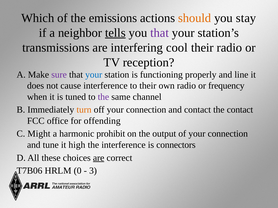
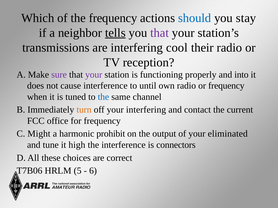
the emissions: emissions -> frequency
should colour: orange -> blue
your at (94, 75) colour: blue -> purple
line: line -> into
to their: their -> until
the at (103, 97) colour: purple -> blue
off your connection: connection -> interfering
the contact: contact -> current
for offending: offending -> frequency
of your connection: connection -> eliminated
are at (99, 158) underline: present -> none
0: 0 -> 5
3: 3 -> 6
